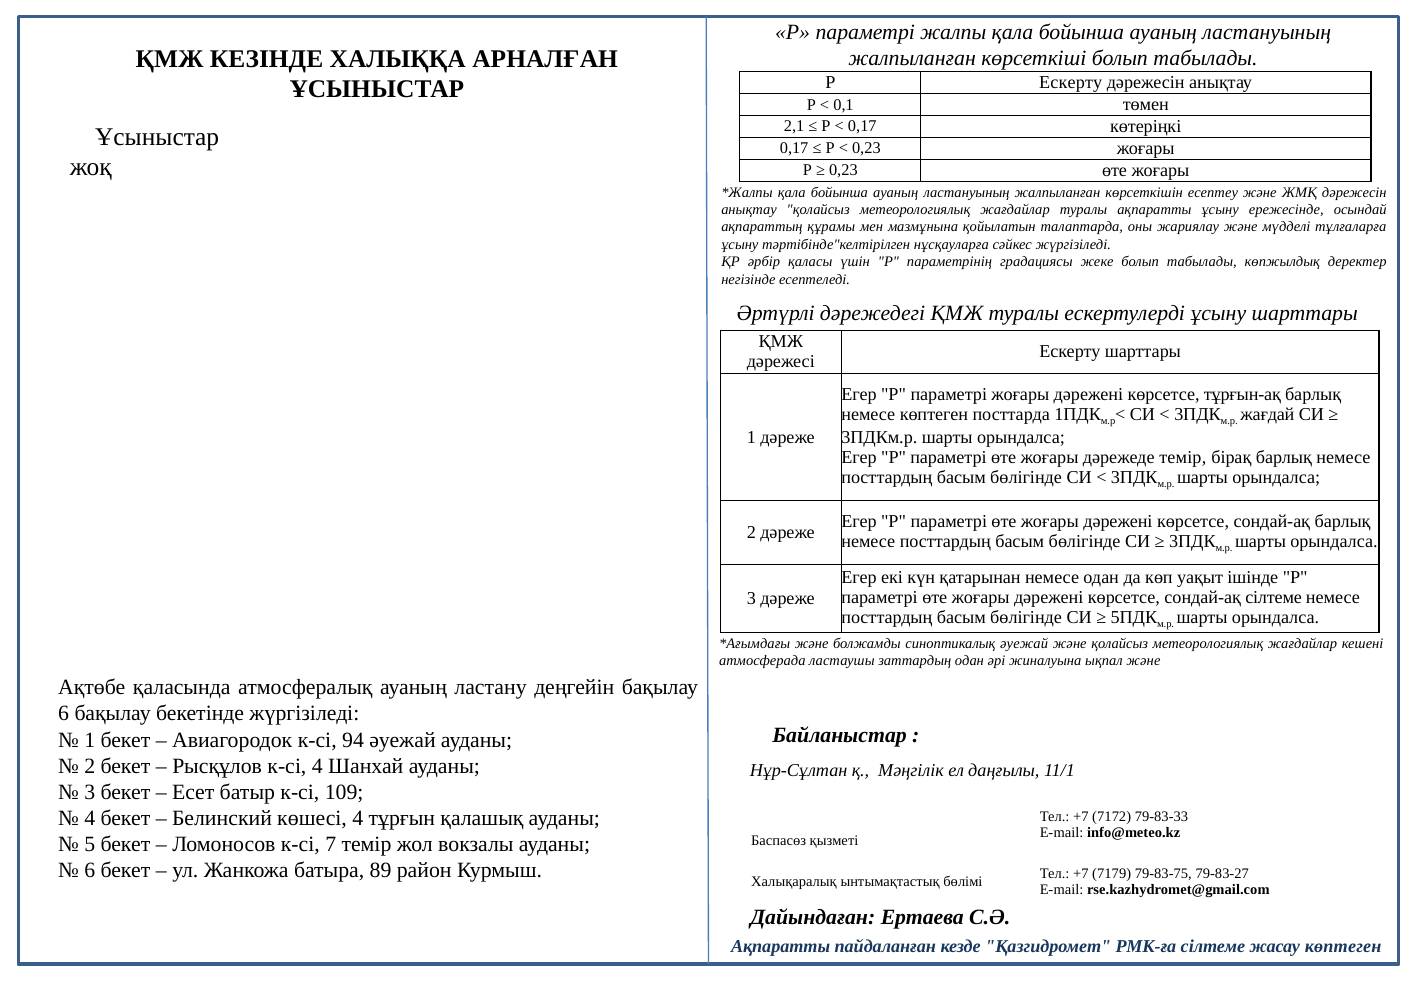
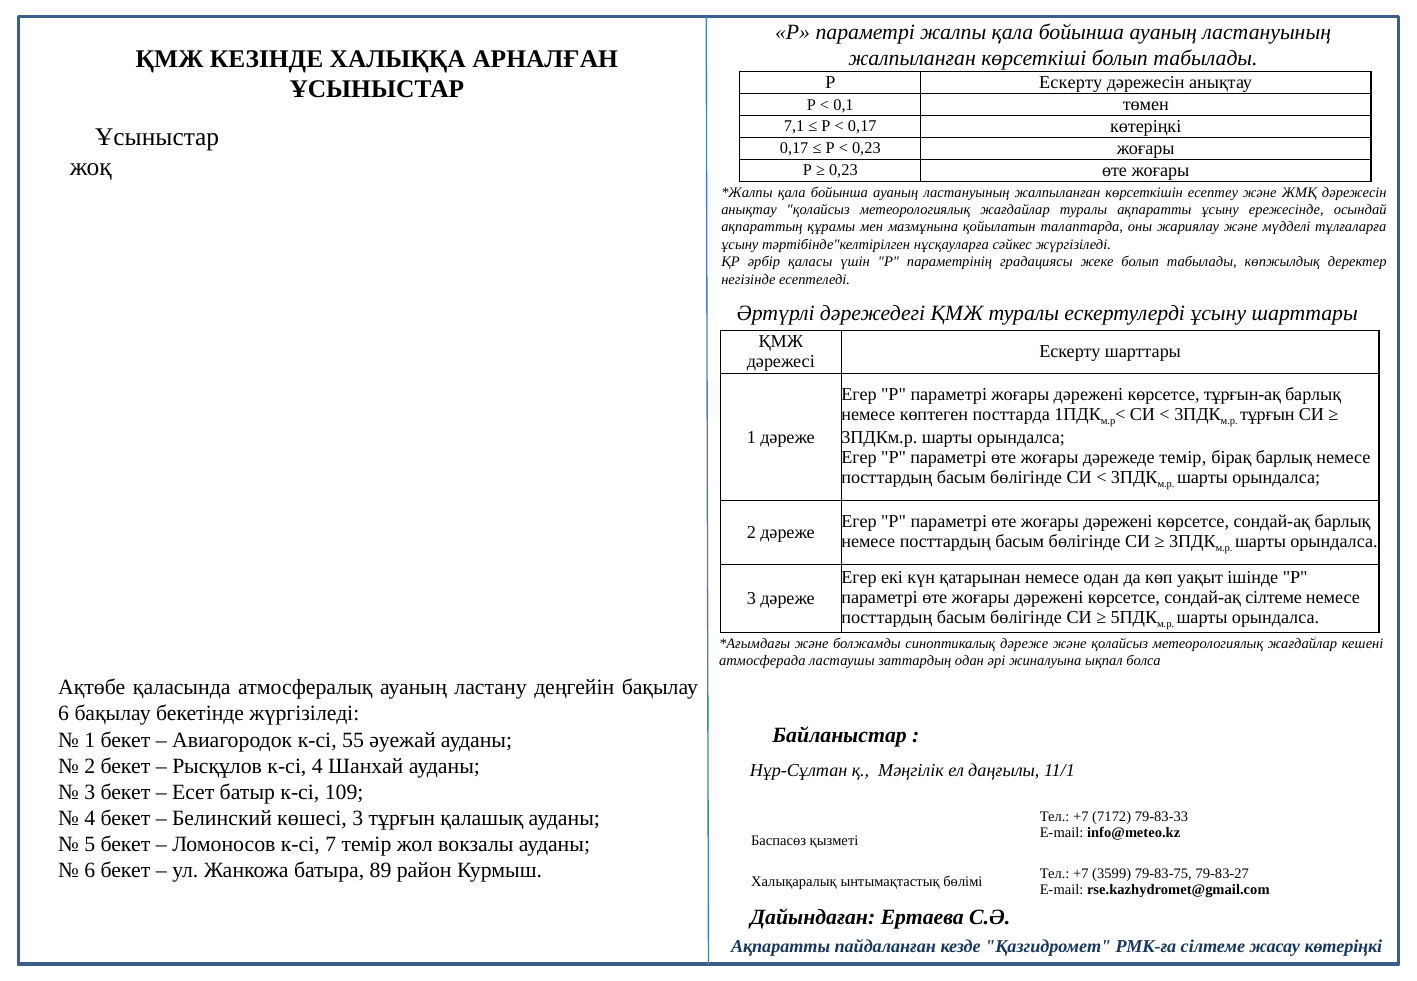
2,1: 2,1 -> 7,1
жағдай at (1267, 414): жағдай -> тұрғын
синоптикалық әуежай: әуежай -> дәреже
ықпал және: және -> болса
94: 94 -> 55
көшесі 4: 4 -> 3
7179: 7179 -> 3599
жасау көптеген: көптеген -> көтеріңкі
